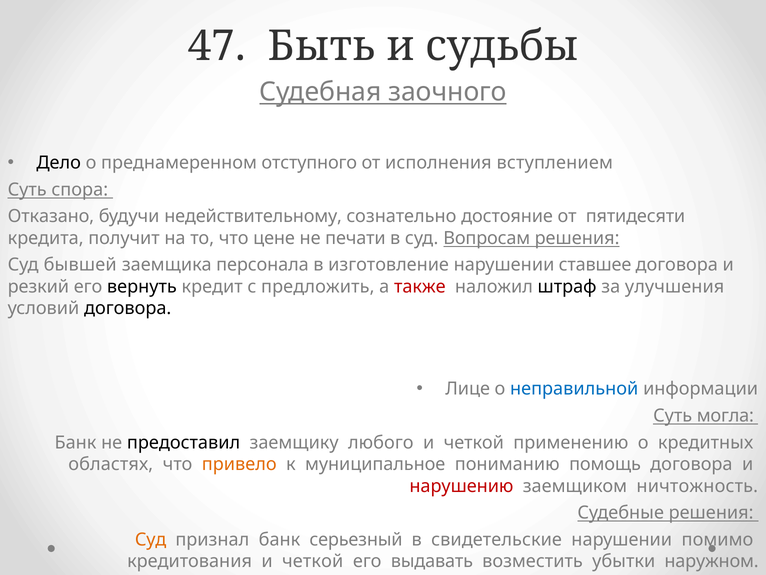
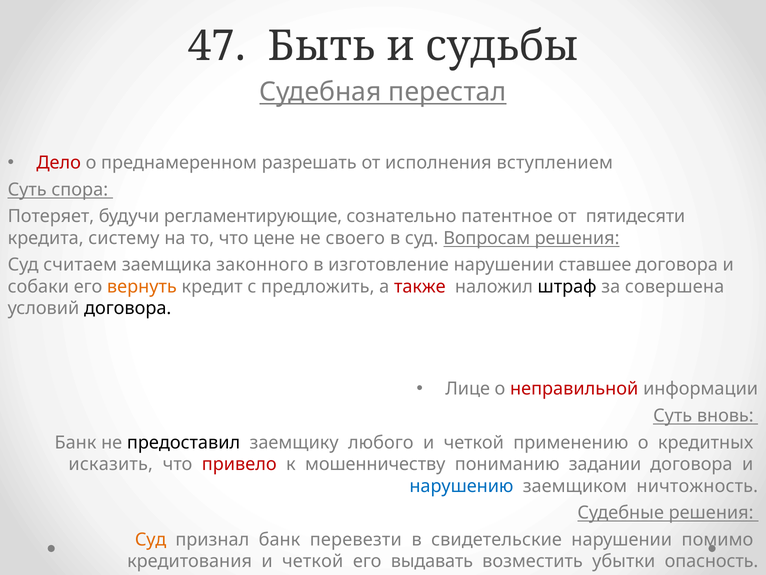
заочного: заочного -> перестал
Дело colour: black -> red
отступного: отступного -> разрешать
Отказано: Отказано -> Потеряет
недействительному: недействительному -> регламентирующие
достояние: достояние -> патентное
получит: получит -> систему
печати: печати -> своего
бывшей: бывшей -> считаем
персонала: персонала -> законного
резкий: резкий -> собаки
вернуть colour: black -> orange
улучшения: улучшения -> совершена
неправильной colour: blue -> red
могла: могла -> вновь
областях: областях -> исказить
привело colour: orange -> red
муниципальное: муниципальное -> мошенничеству
помощь: помощь -> задании
нарушению colour: red -> blue
серьезный: серьезный -> перевезти
наружном: наружном -> опасность
